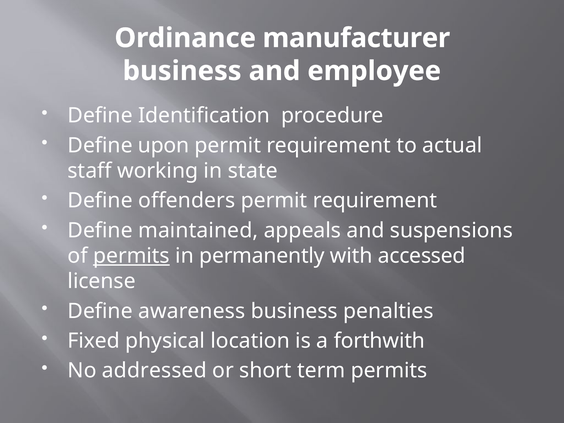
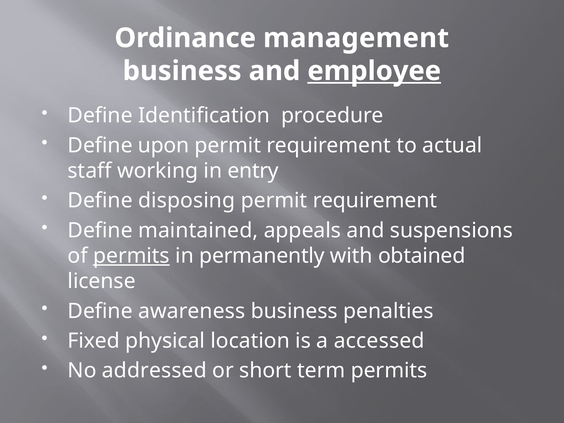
manufacturer: manufacturer -> management
employee underline: none -> present
state: state -> entry
offenders: offenders -> disposing
accessed: accessed -> obtained
forthwith: forthwith -> accessed
